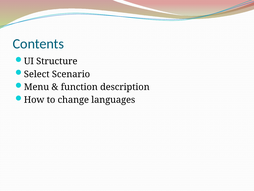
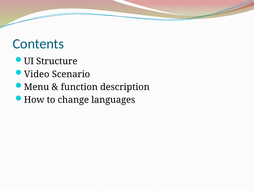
Select: Select -> Video
